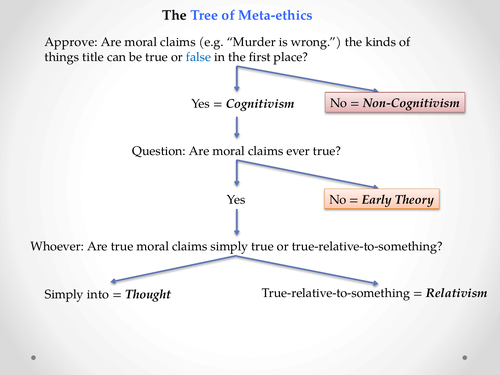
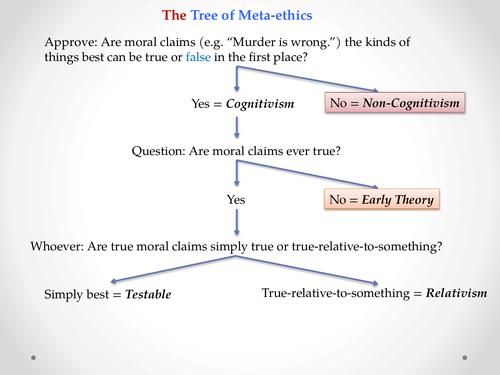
The at (175, 15) colour: black -> red
things title: title -> best
Simply into: into -> best
Thought: Thought -> Testable
